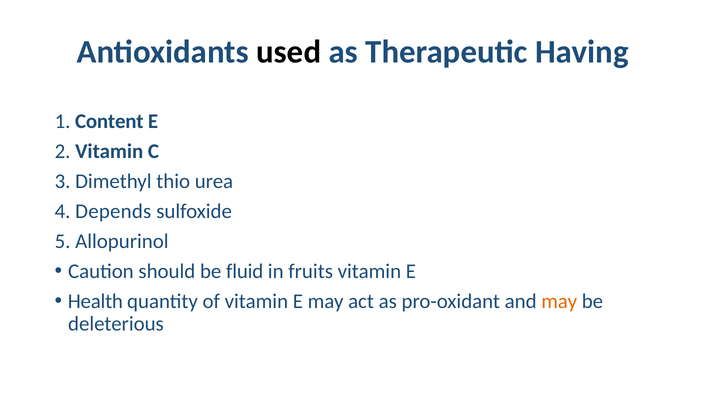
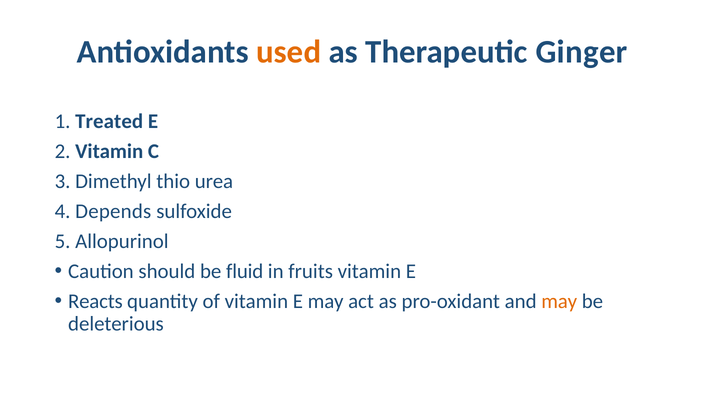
used colour: black -> orange
Having: Having -> Ginger
Content: Content -> Treated
Health: Health -> Reacts
